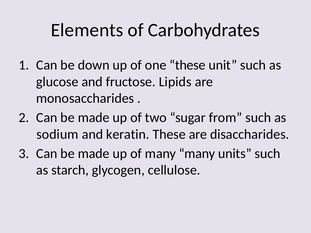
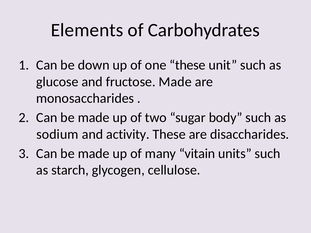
fructose Lipids: Lipids -> Made
from: from -> body
keratin: keratin -> activity
many many: many -> vitain
